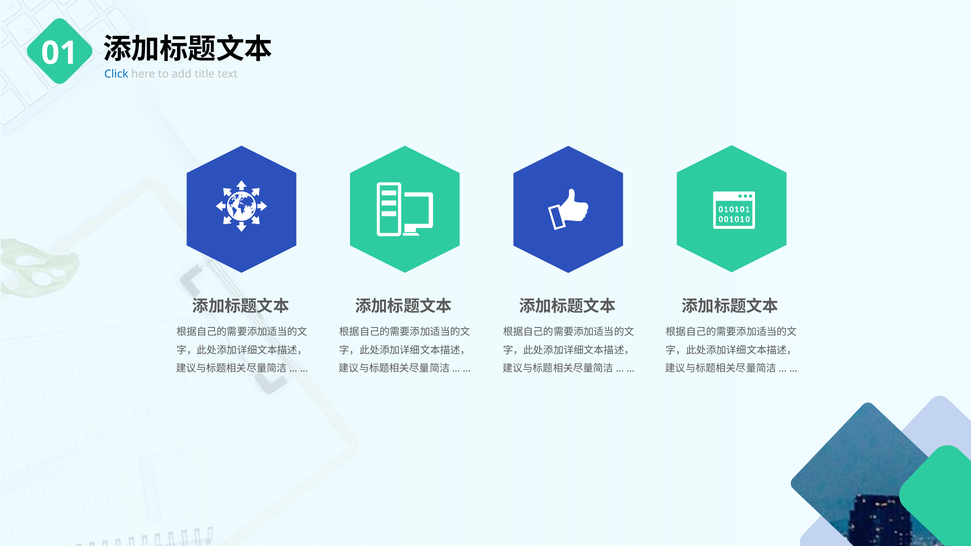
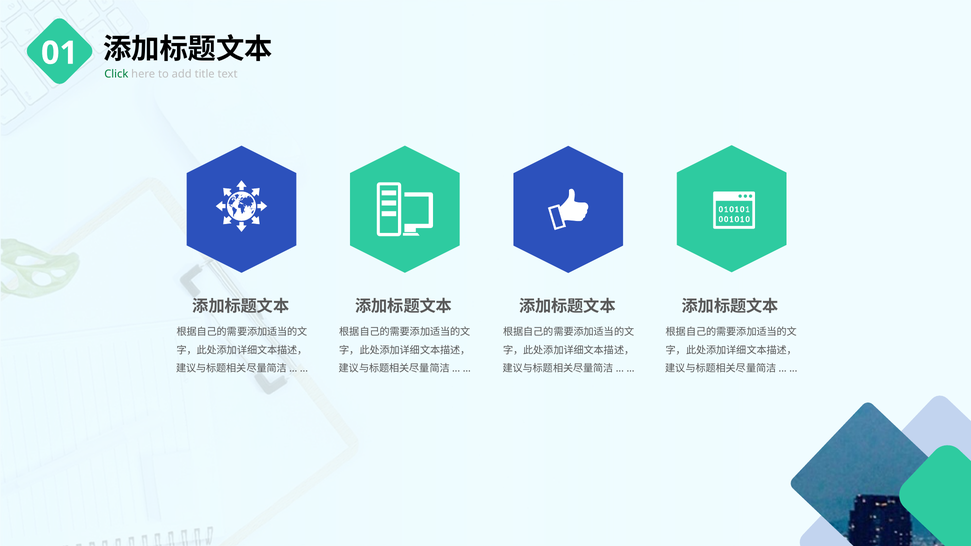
Click colour: blue -> green
